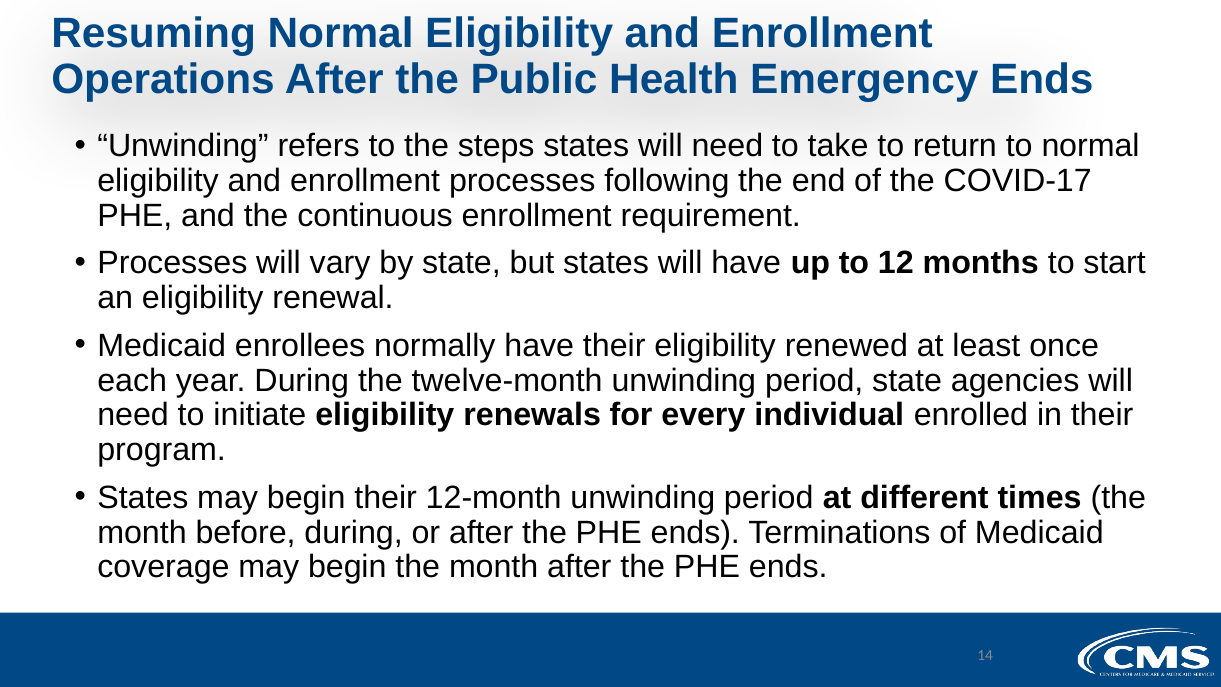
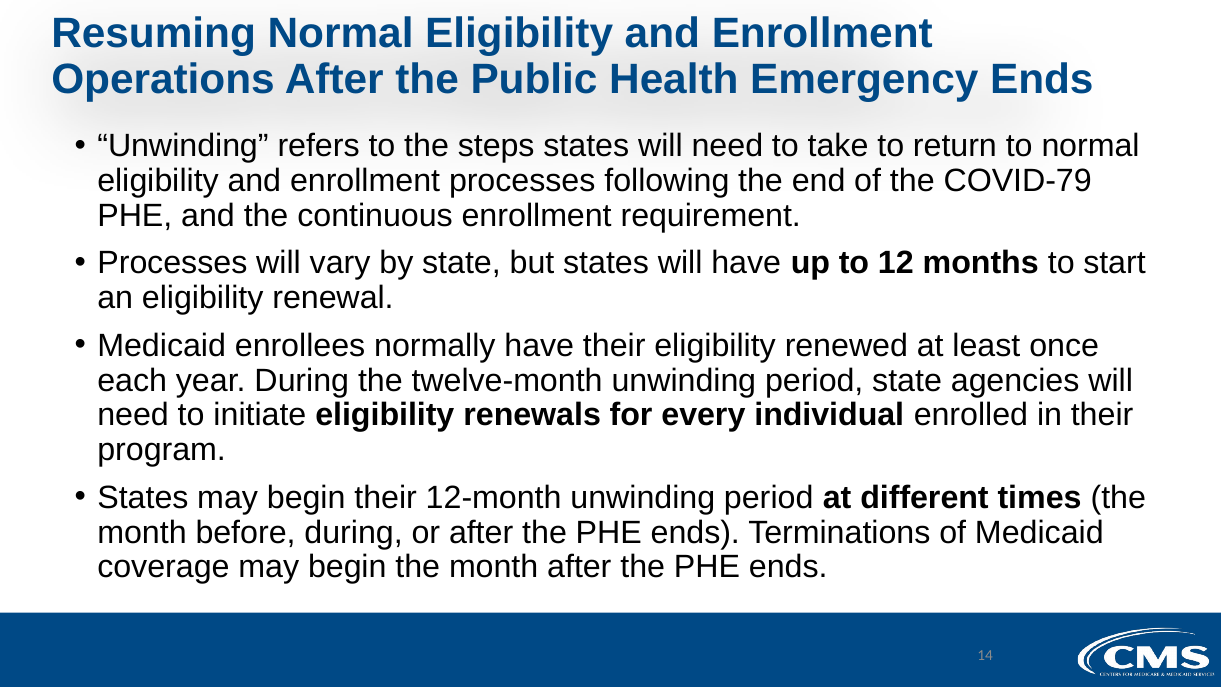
COVID-17: COVID-17 -> COVID-79
